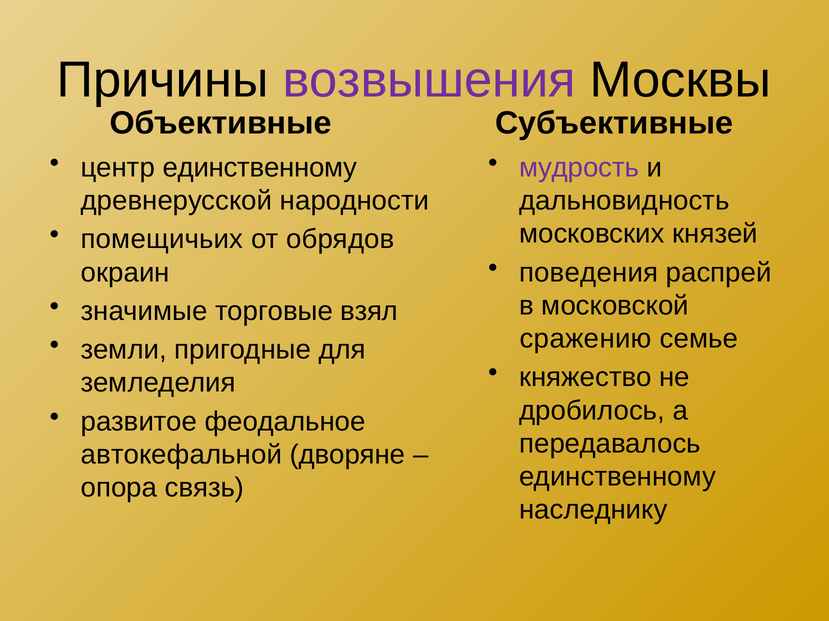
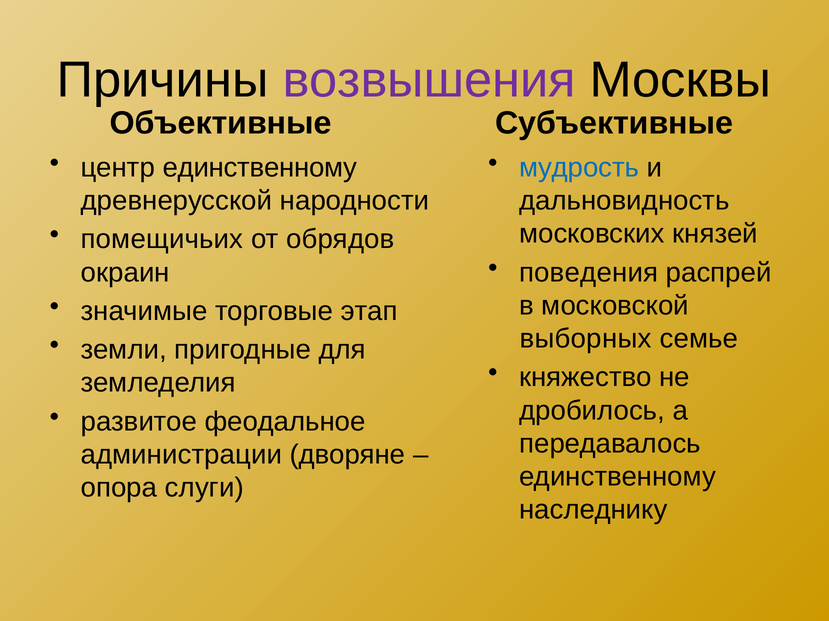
мудрость colour: purple -> blue
взял: взял -> этап
сражению: сражению -> выборных
автокефальной: автокефальной -> администрации
связь: связь -> слуги
